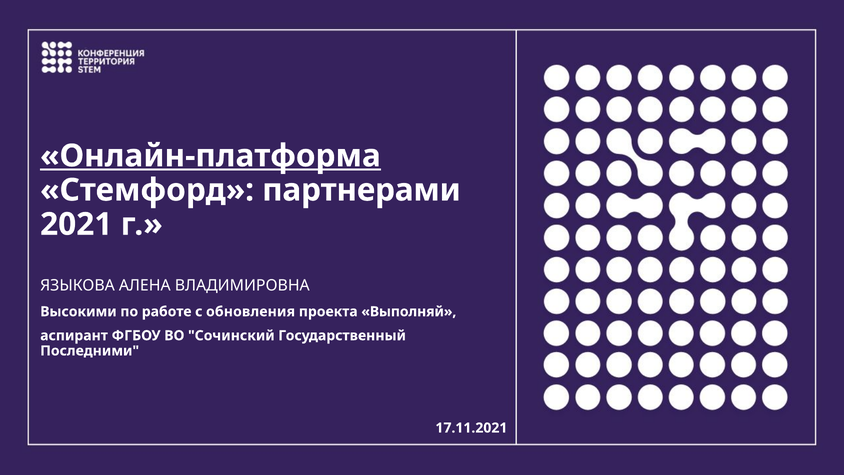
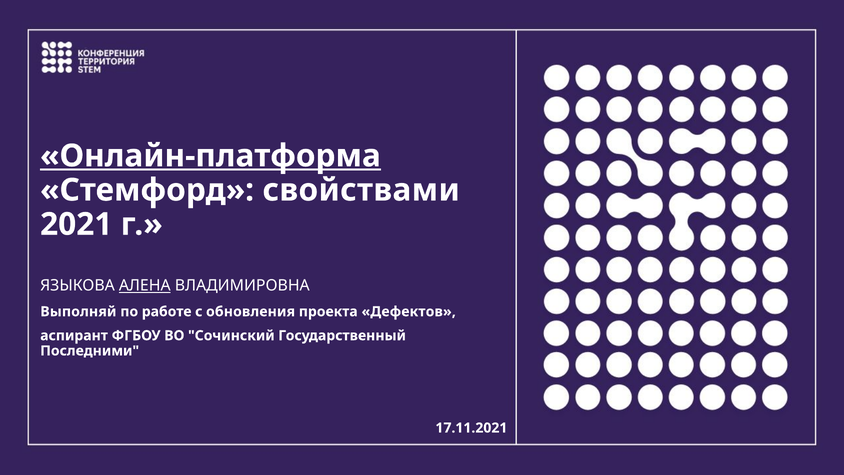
партнерами: партнерами -> свойствами
АЛЕНА underline: none -> present
Высокими: Высокими -> Выполняй
Выполняй: Выполняй -> Дефектов
